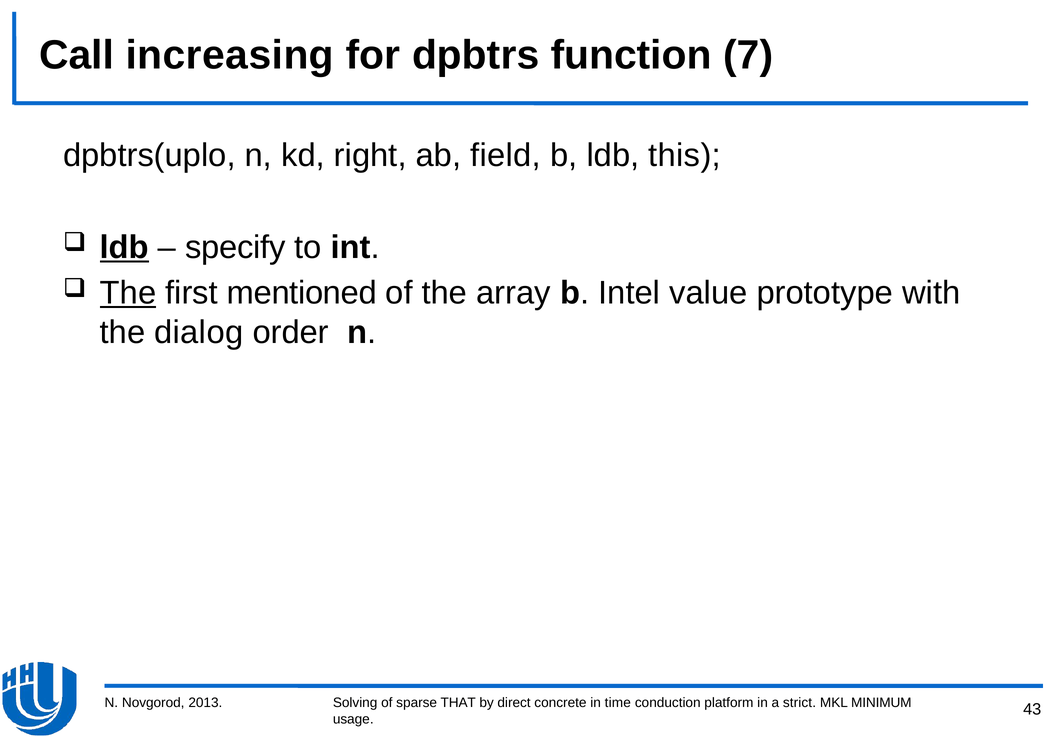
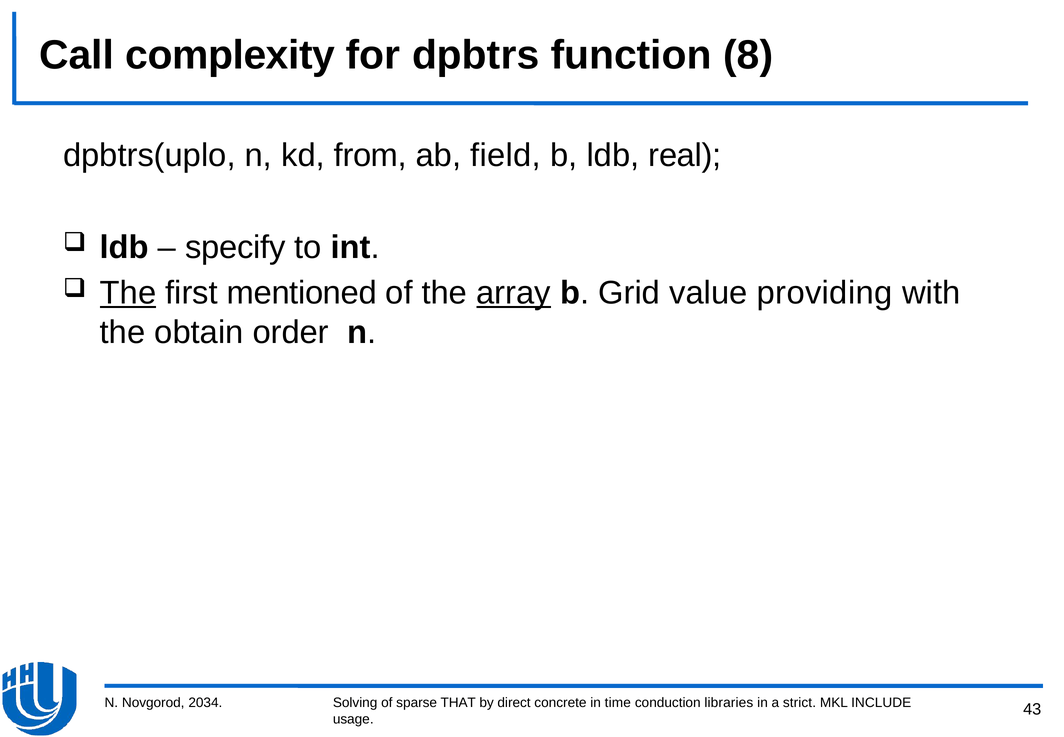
increasing: increasing -> complexity
7: 7 -> 8
right: right -> from
this: this -> real
ldb at (124, 247) underline: present -> none
array underline: none -> present
Intel: Intel -> Grid
prototype: prototype -> providing
dialog: dialog -> obtain
2013: 2013 -> 2034
platform: platform -> libraries
MINIMUM: MINIMUM -> INCLUDE
